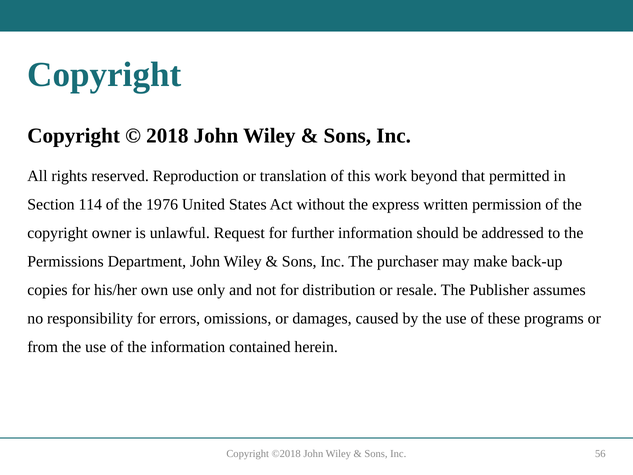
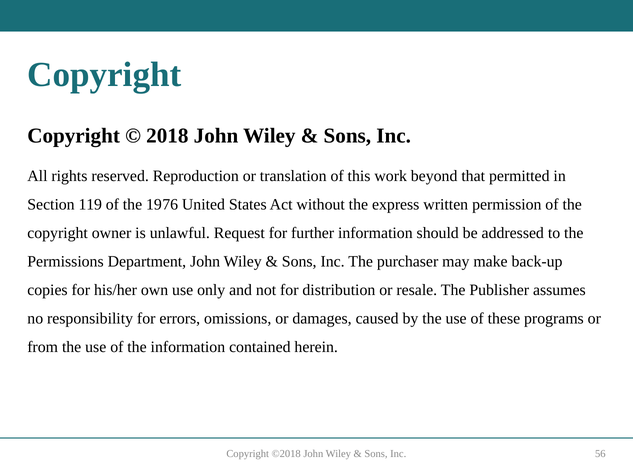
114: 114 -> 119
